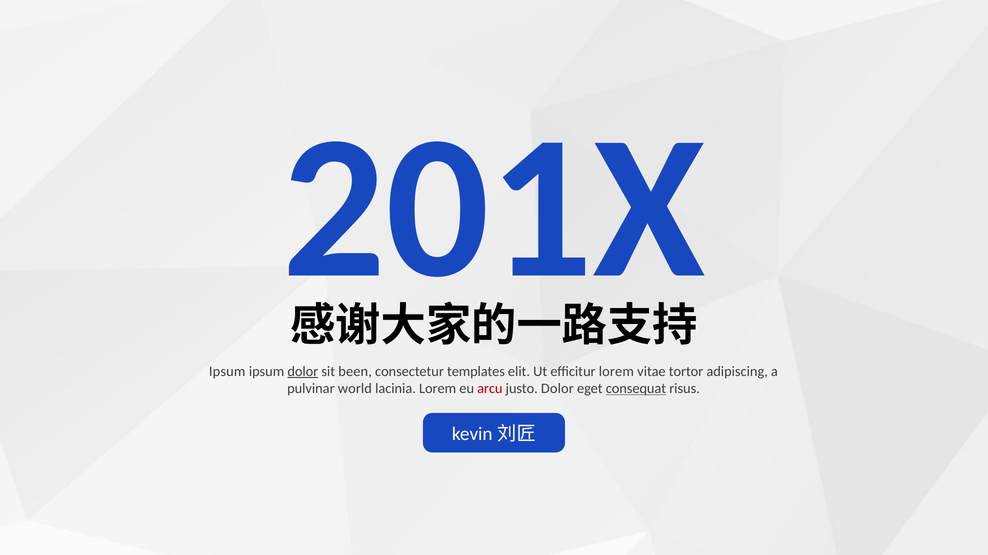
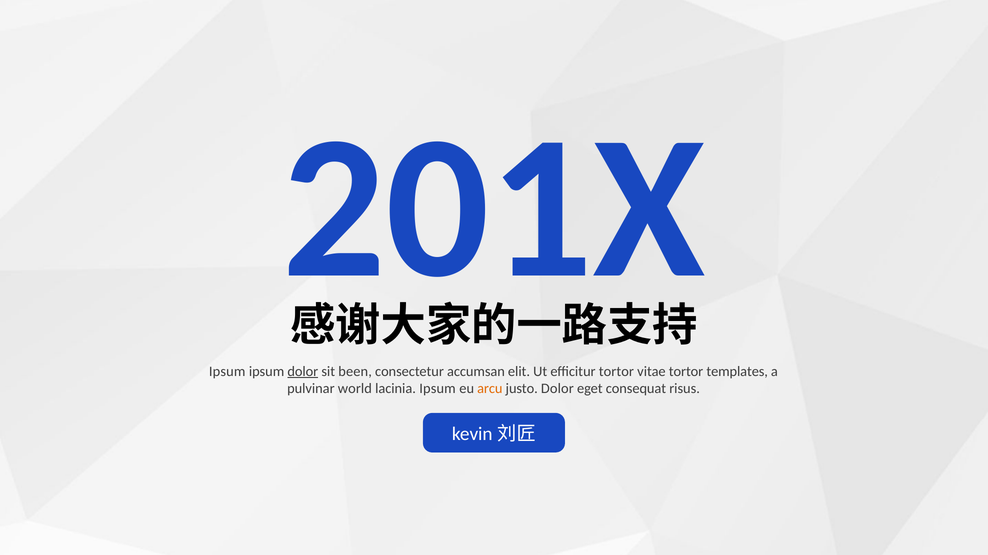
templates: templates -> accumsan
efficitur lorem: lorem -> tortor
adipiscing: adipiscing -> templates
lacinia Lorem: Lorem -> Ipsum
arcu colour: red -> orange
consequat underline: present -> none
